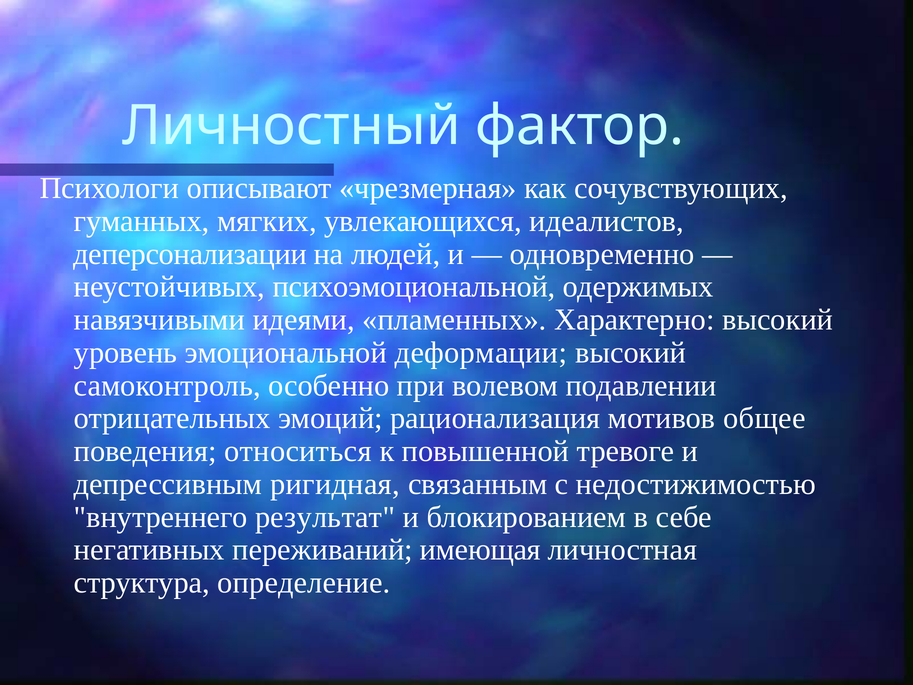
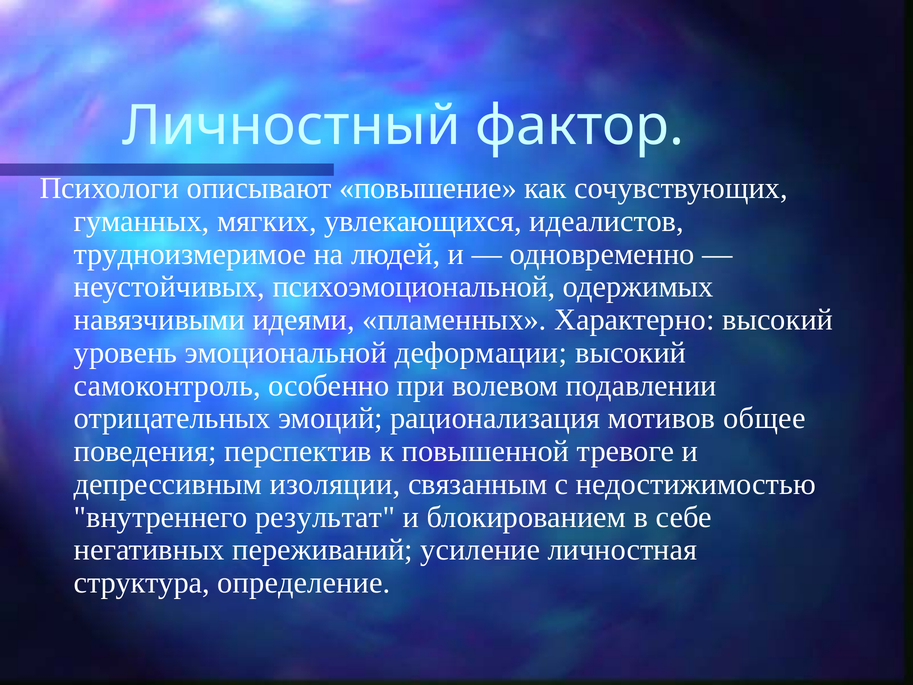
чрезмерная: чрезмерная -> повышение
деперсонализации: деперсонализации -> трудноизмеримое
относиться: относиться -> перспектив
ригидная: ригидная -> изоляции
имеющая: имеющая -> усиление
